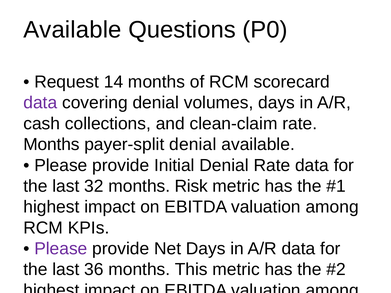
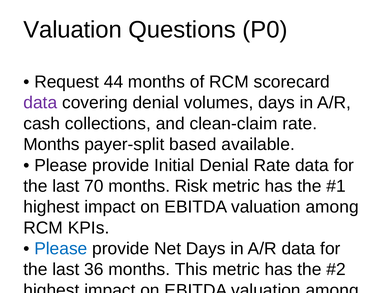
Available at (72, 30): Available -> Valuation
14: 14 -> 44
payer-split denial: denial -> based
32: 32 -> 70
Please at (61, 249) colour: purple -> blue
